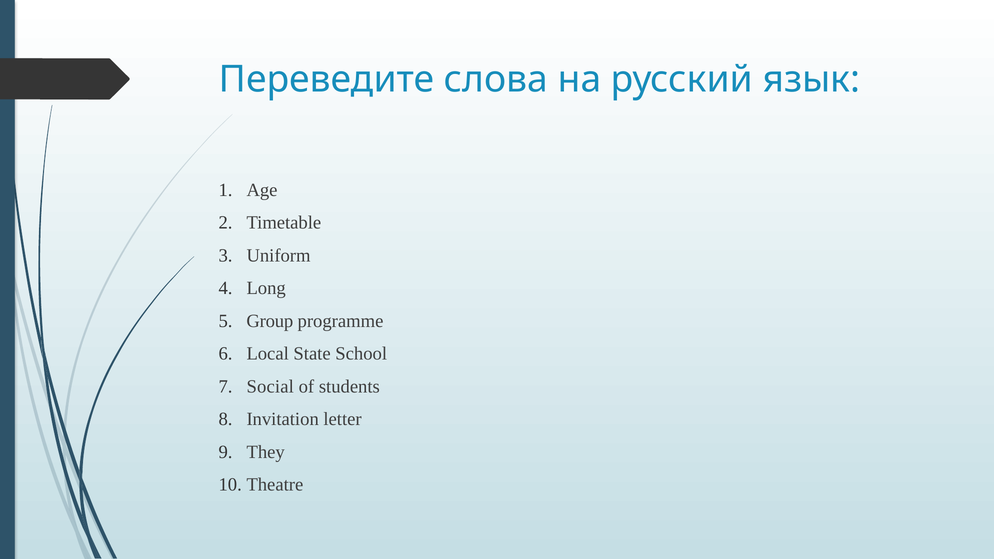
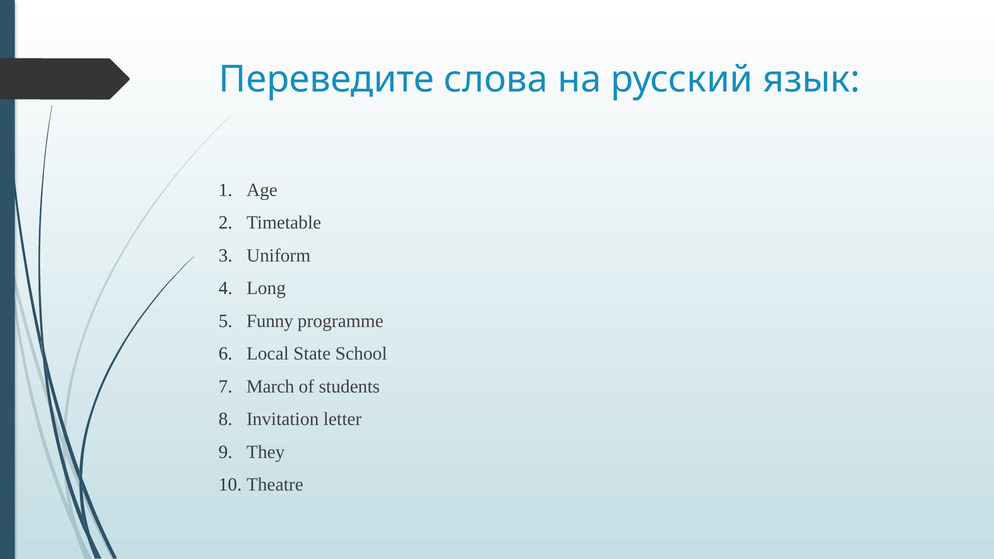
Group: Group -> Funny
Social: Social -> March
